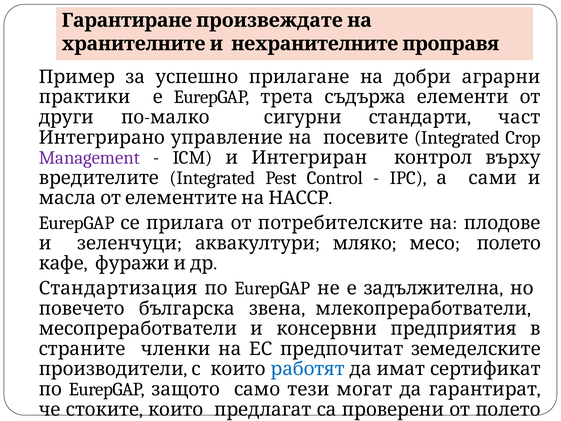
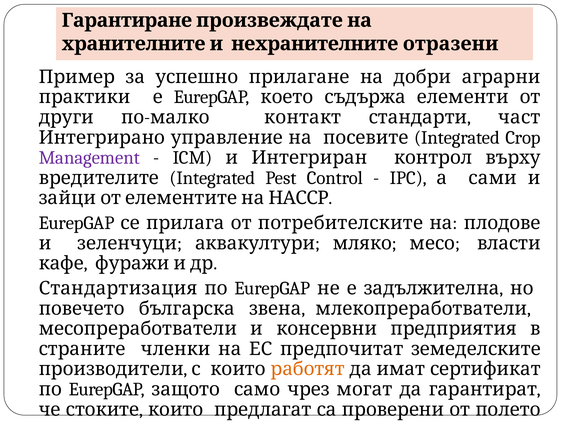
проправя: проправя -> отразени
трета: трета -> което
сигурни: сигурни -> контакт
масла: масла -> зайци
месо полето: полето -> власти
работят colour: blue -> orange
тези: тези -> чрез
